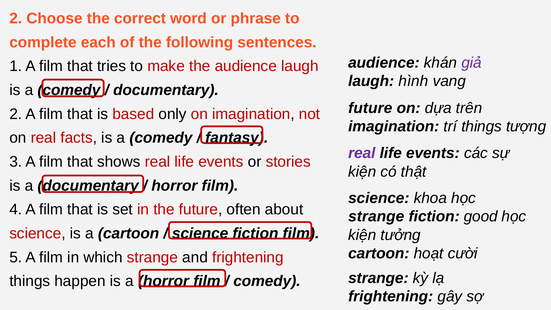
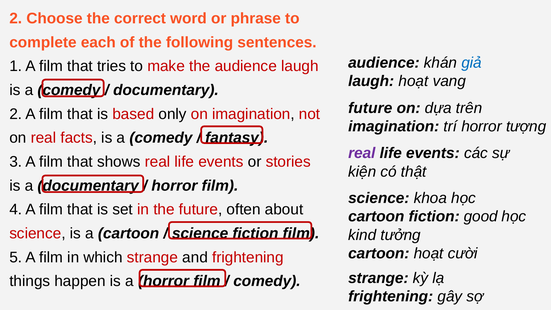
giả colour: purple -> blue
laugh hình: hình -> hoạt
trí things: things -> horror
strange at (376, 217): strange -> cartoon
kiện at (362, 235): kiện -> kind
